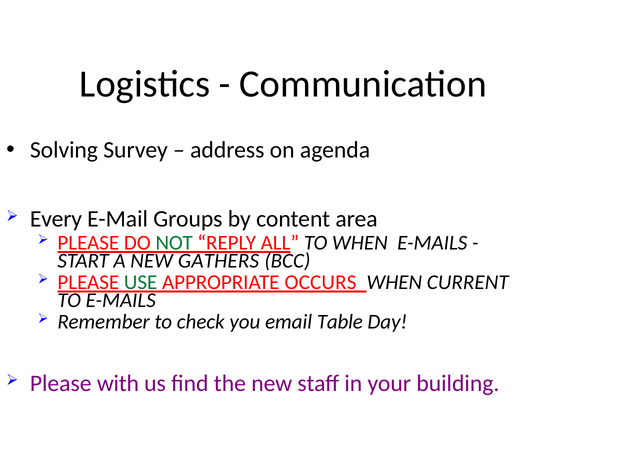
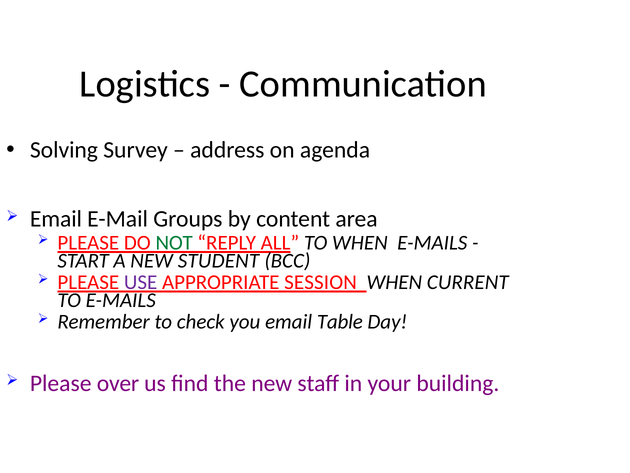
Every at (56, 219): Every -> Email
GATHERS: GATHERS -> STUDENT
USE colour: green -> purple
OCCURS: OCCURS -> SESSION
with: with -> over
